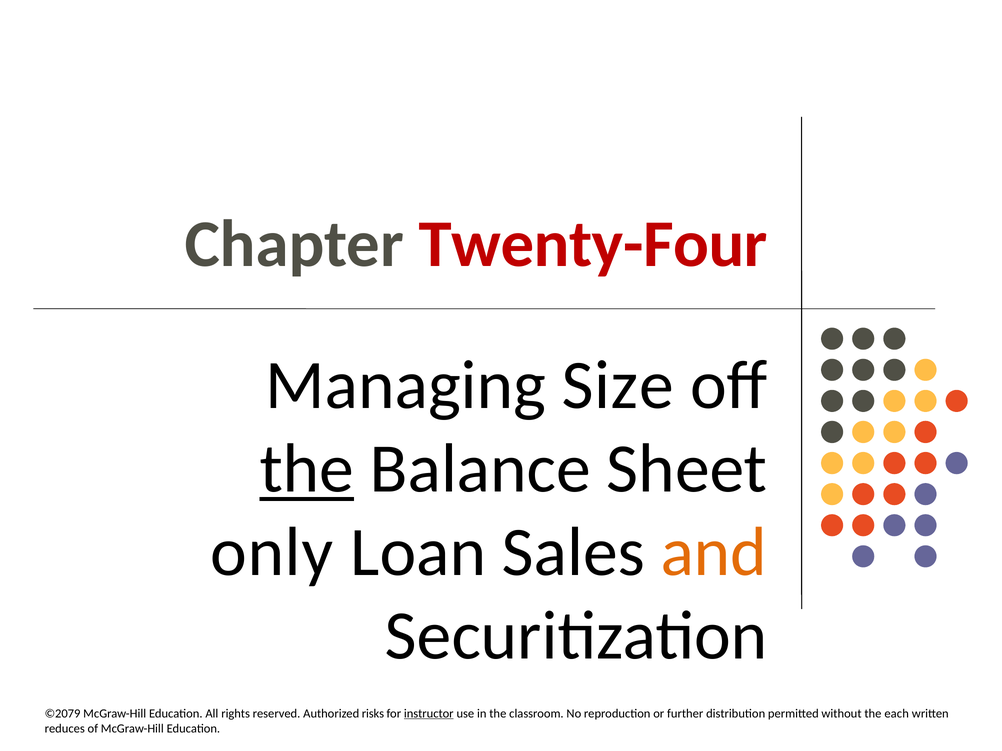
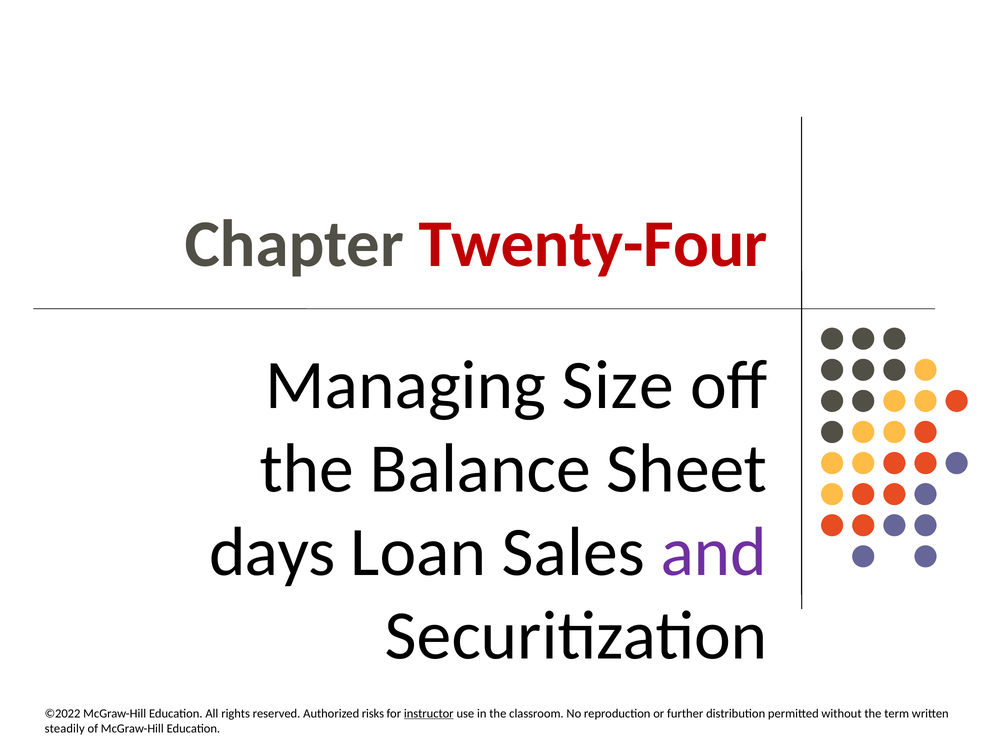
the at (307, 469) underline: present -> none
only: only -> days
and colour: orange -> purple
©2079: ©2079 -> ©2022
each: each -> term
reduces: reduces -> steadily
